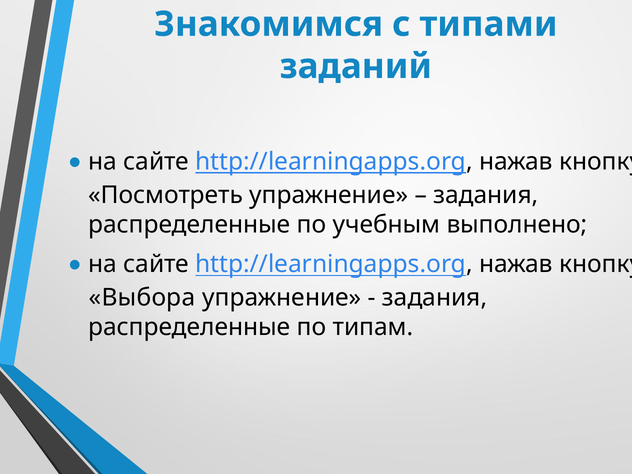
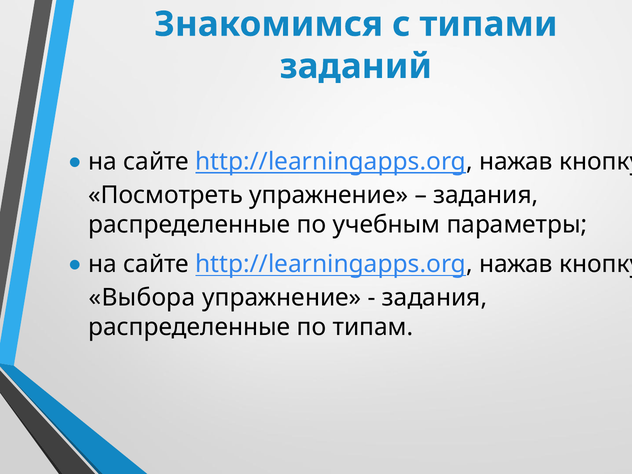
выполнено: выполнено -> параметры
